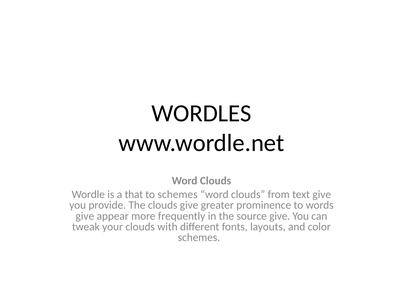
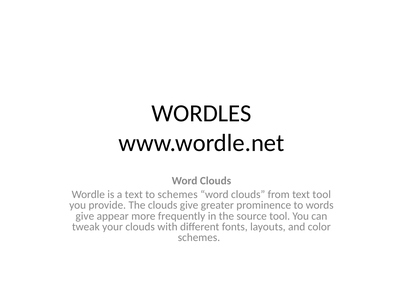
a that: that -> text
text give: give -> tool
source give: give -> tool
